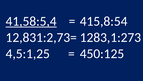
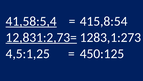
12,831:2,73= underline: none -> present
